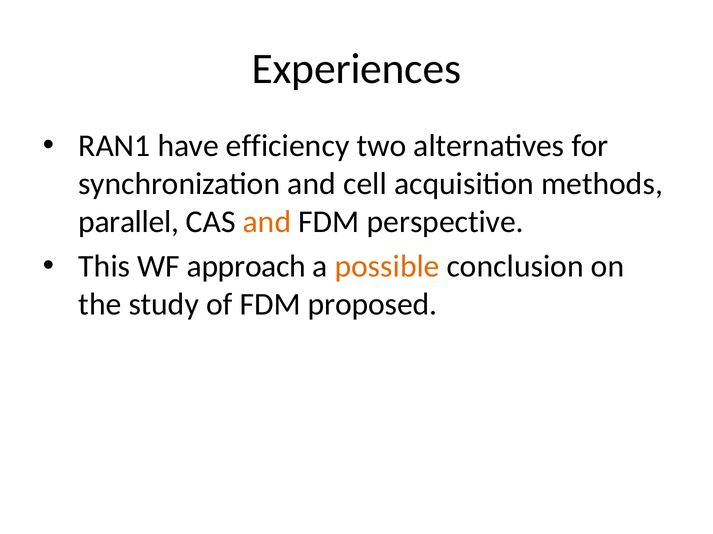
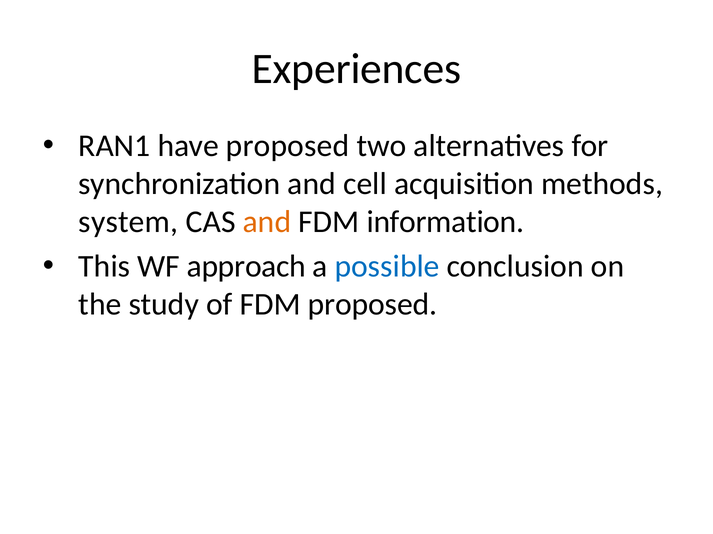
have efficiency: efficiency -> proposed
parallel: parallel -> system
perspective: perspective -> information
possible colour: orange -> blue
